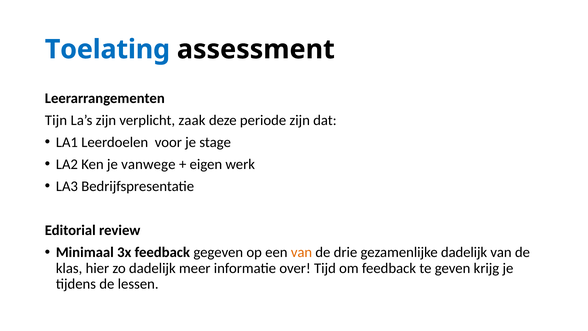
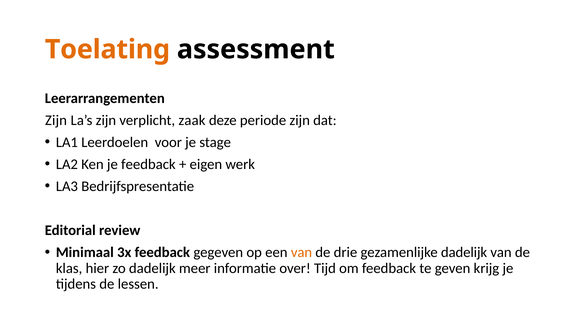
Toelating colour: blue -> orange
Tijn at (56, 120): Tijn -> Zijn
je vanwege: vanwege -> feedback
